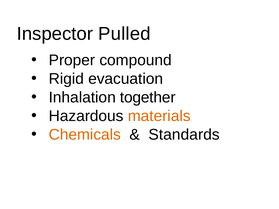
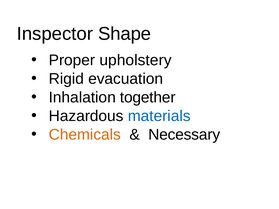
Pulled: Pulled -> Shape
compound: compound -> upholstery
materials colour: orange -> blue
Standards: Standards -> Necessary
